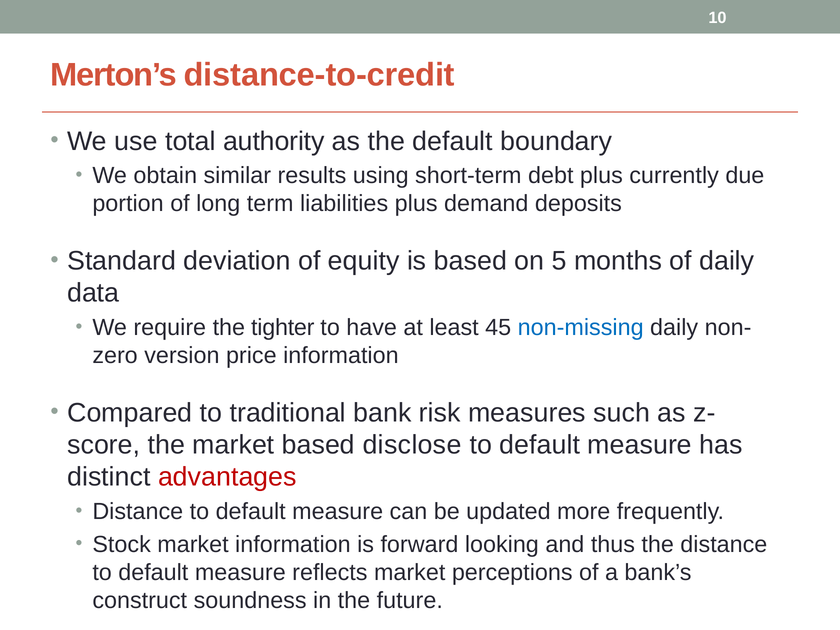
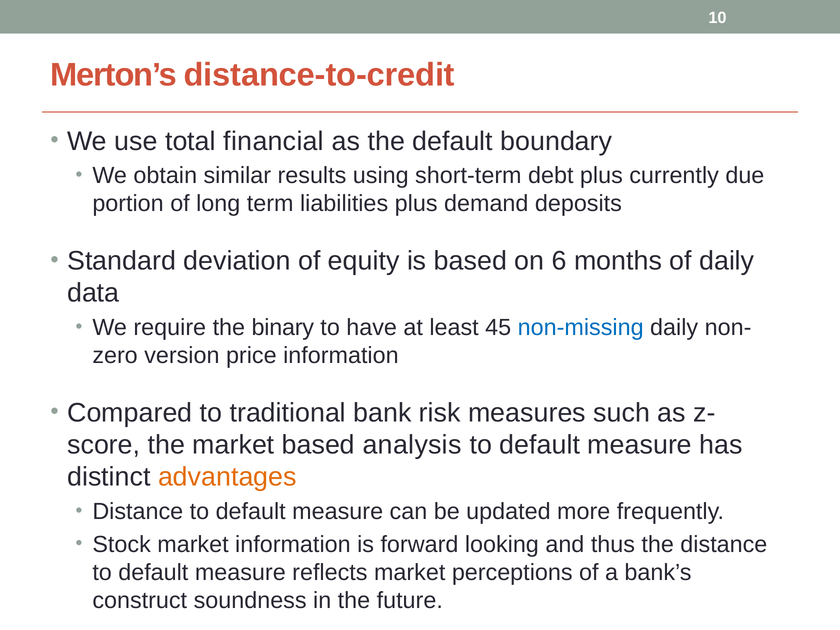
authority: authority -> financial
5: 5 -> 6
tighter: tighter -> binary
disclose: disclose -> analysis
advantages colour: red -> orange
